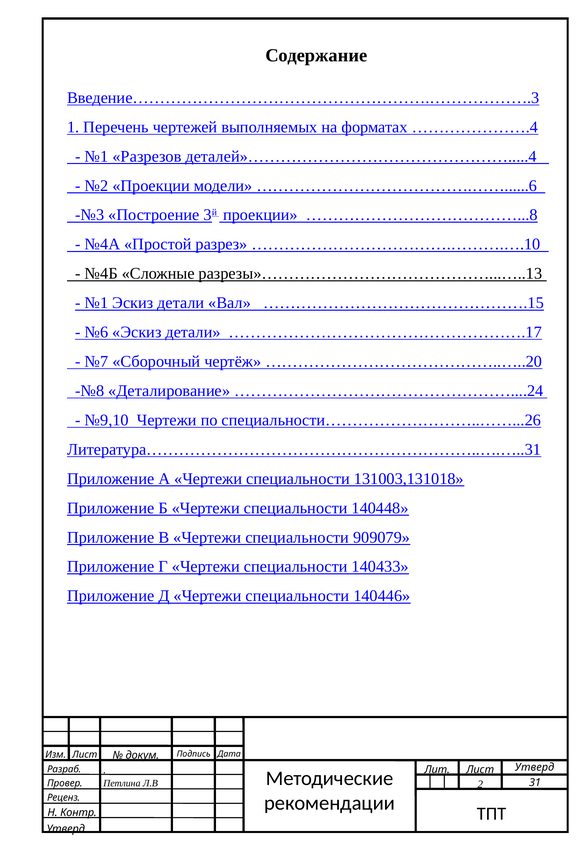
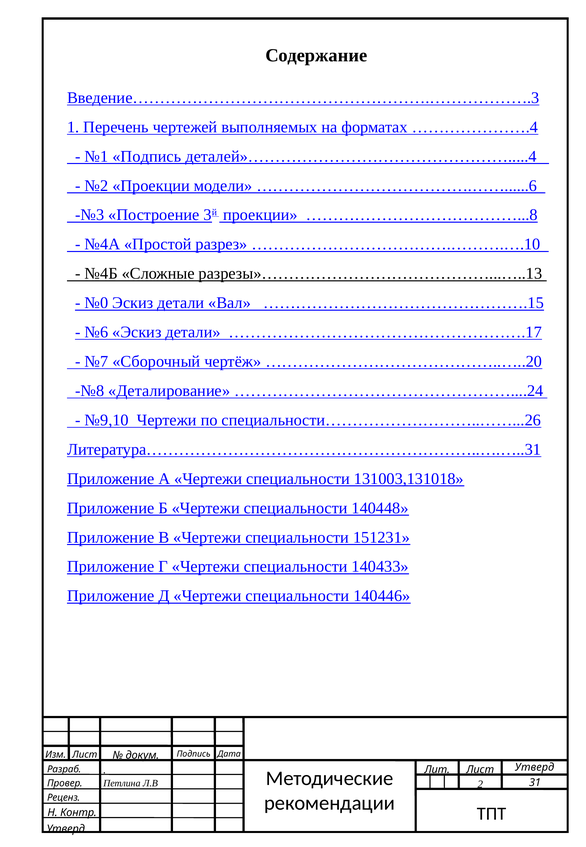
№1 Разрезов: Разрезов -> Подпись
№1 at (96, 303): №1 -> №0
909079: 909079 -> 151231
